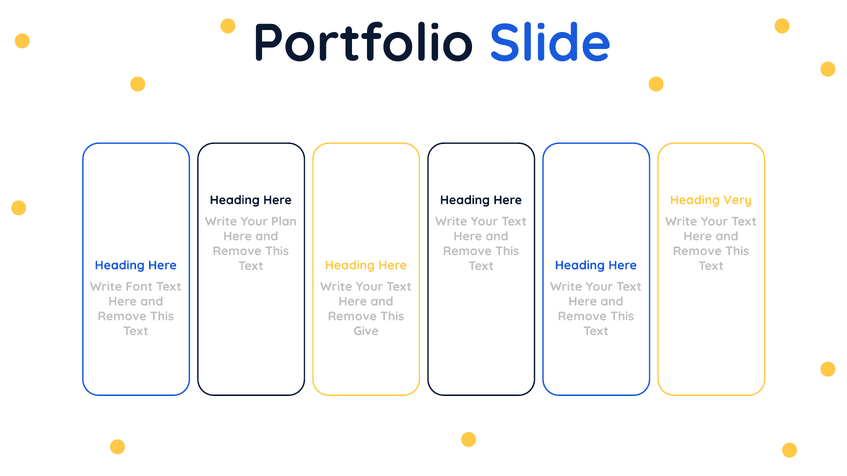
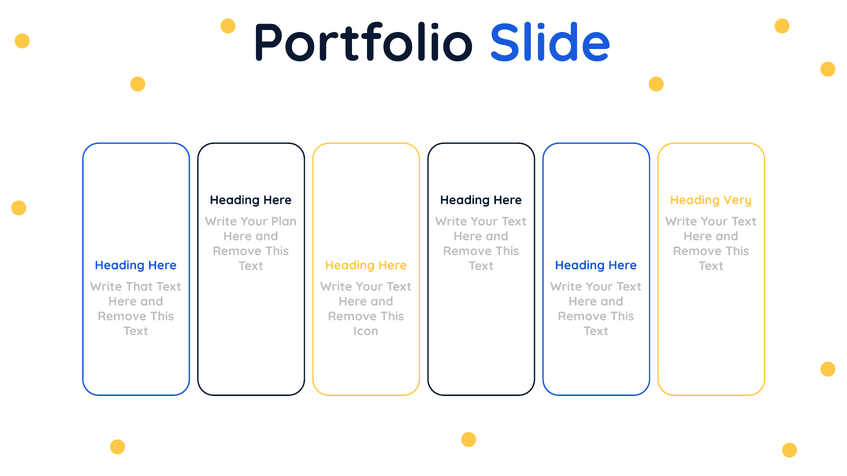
Font: Font -> That
Give: Give -> Icon
